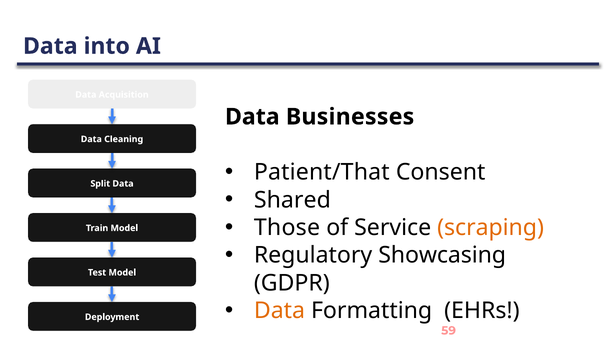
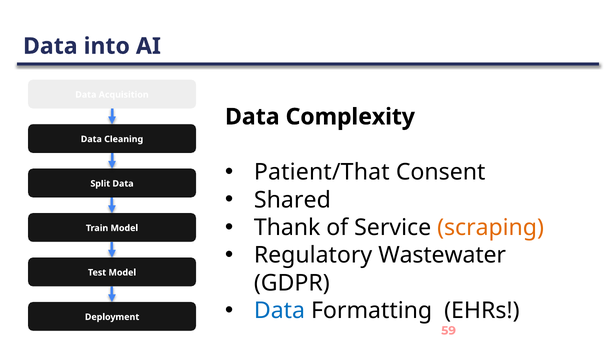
Businesses: Businesses -> Complexity
Those: Those -> Thank
Showcasing: Showcasing -> Wastewater
Data at (279, 311) colour: orange -> blue
